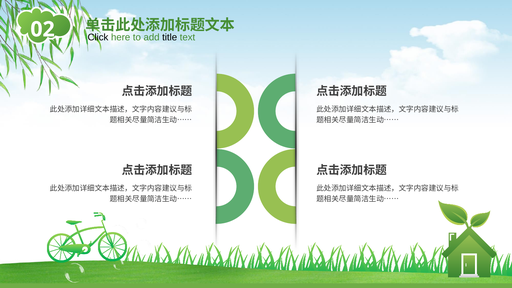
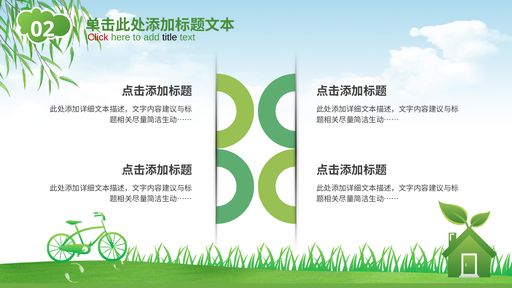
Click colour: black -> red
